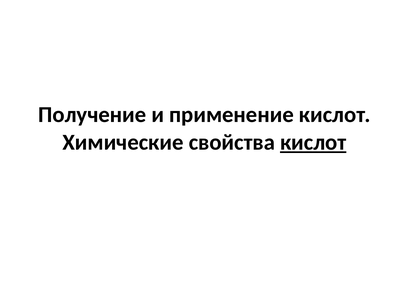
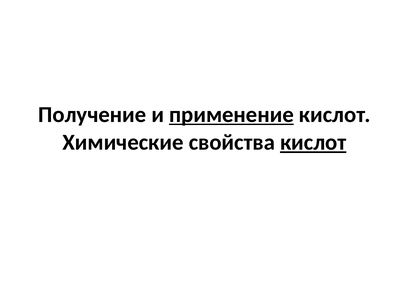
применение underline: none -> present
